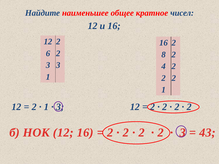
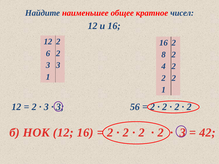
1 at (46, 107): 1 -> 3
12 at (135, 107): 12 -> 56
43: 43 -> 42
